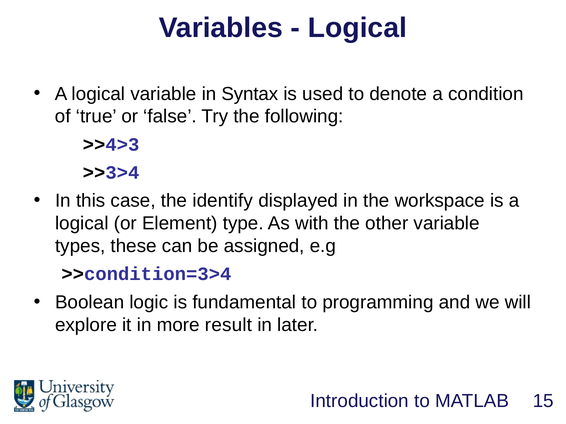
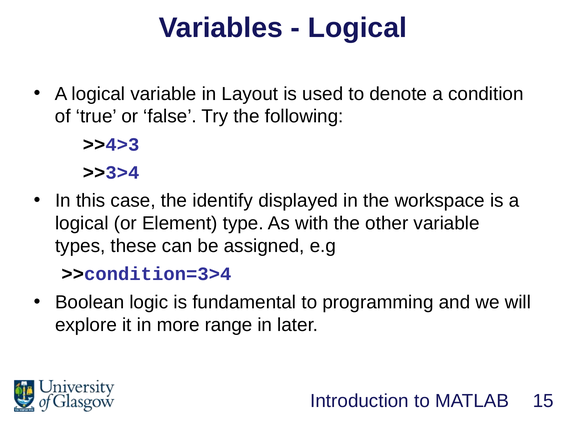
Syntax: Syntax -> Layout
result: result -> range
